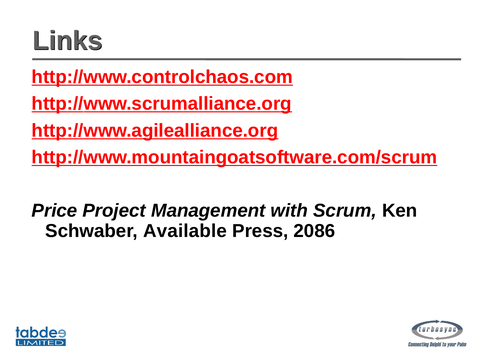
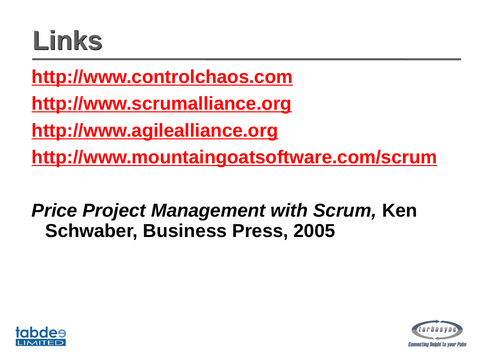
Available: Available -> Business
2086: 2086 -> 2005
